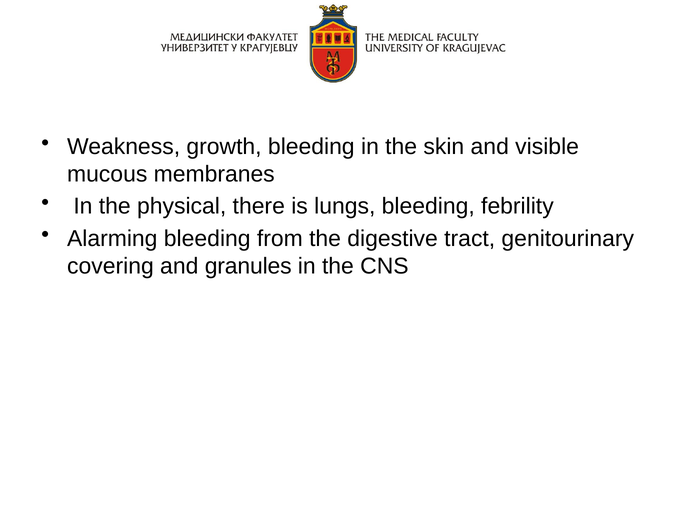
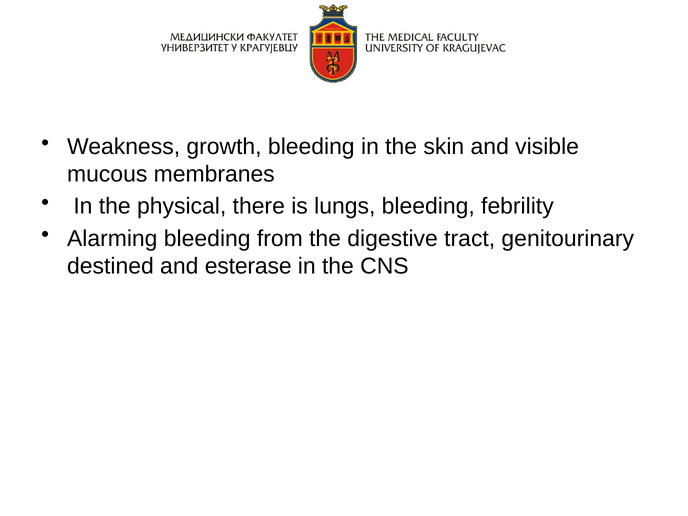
covering: covering -> destined
granules: granules -> esterase
